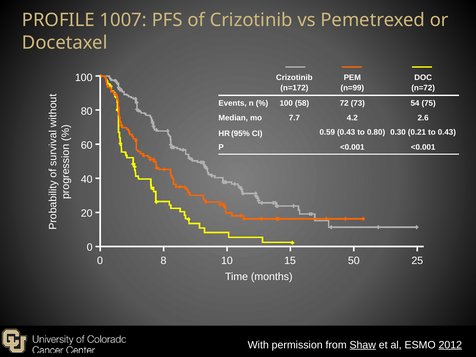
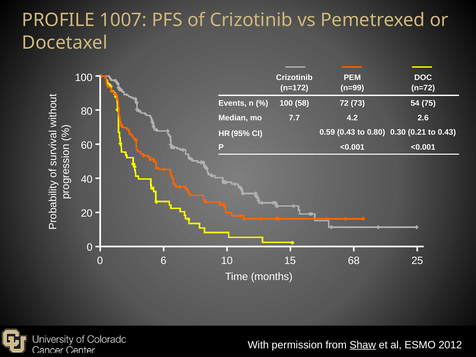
8: 8 -> 6
50: 50 -> 68
2012 underline: present -> none
